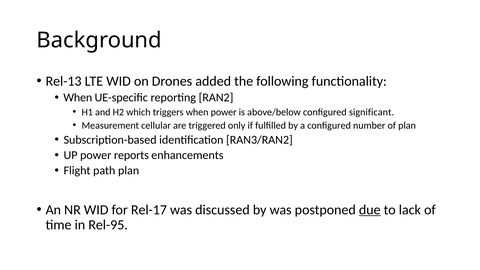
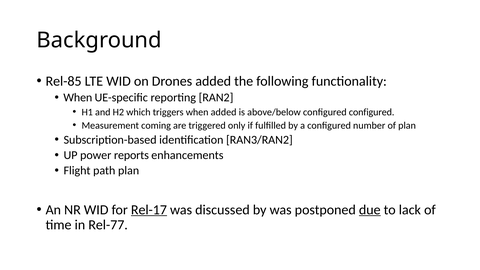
Rel-13: Rel-13 -> Rel-85
when power: power -> added
configured significant: significant -> configured
cellular: cellular -> coming
Rel-17 underline: none -> present
Rel-95: Rel-95 -> Rel-77
